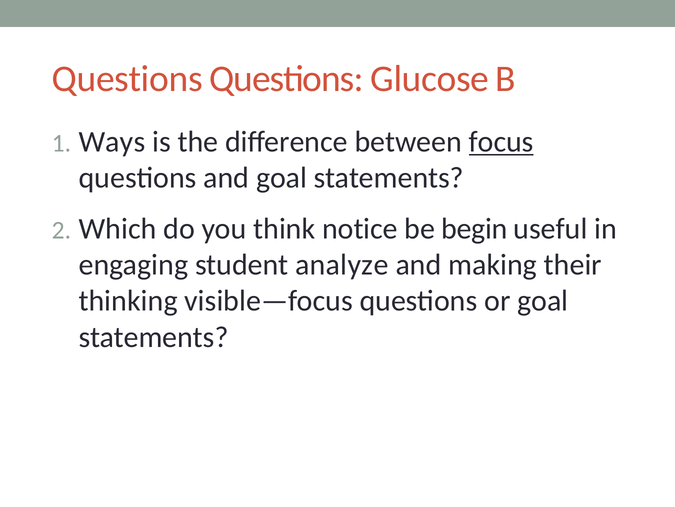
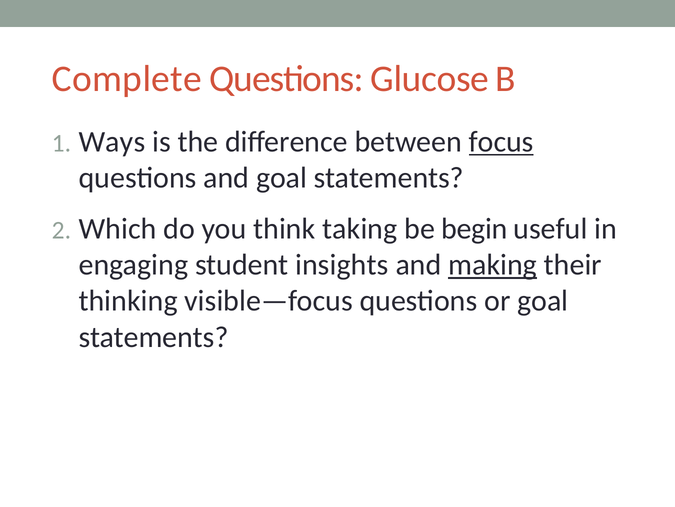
Questions at (127, 79): Questions -> Complete
notice: notice -> taking
analyze: analyze -> insights
making underline: none -> present
